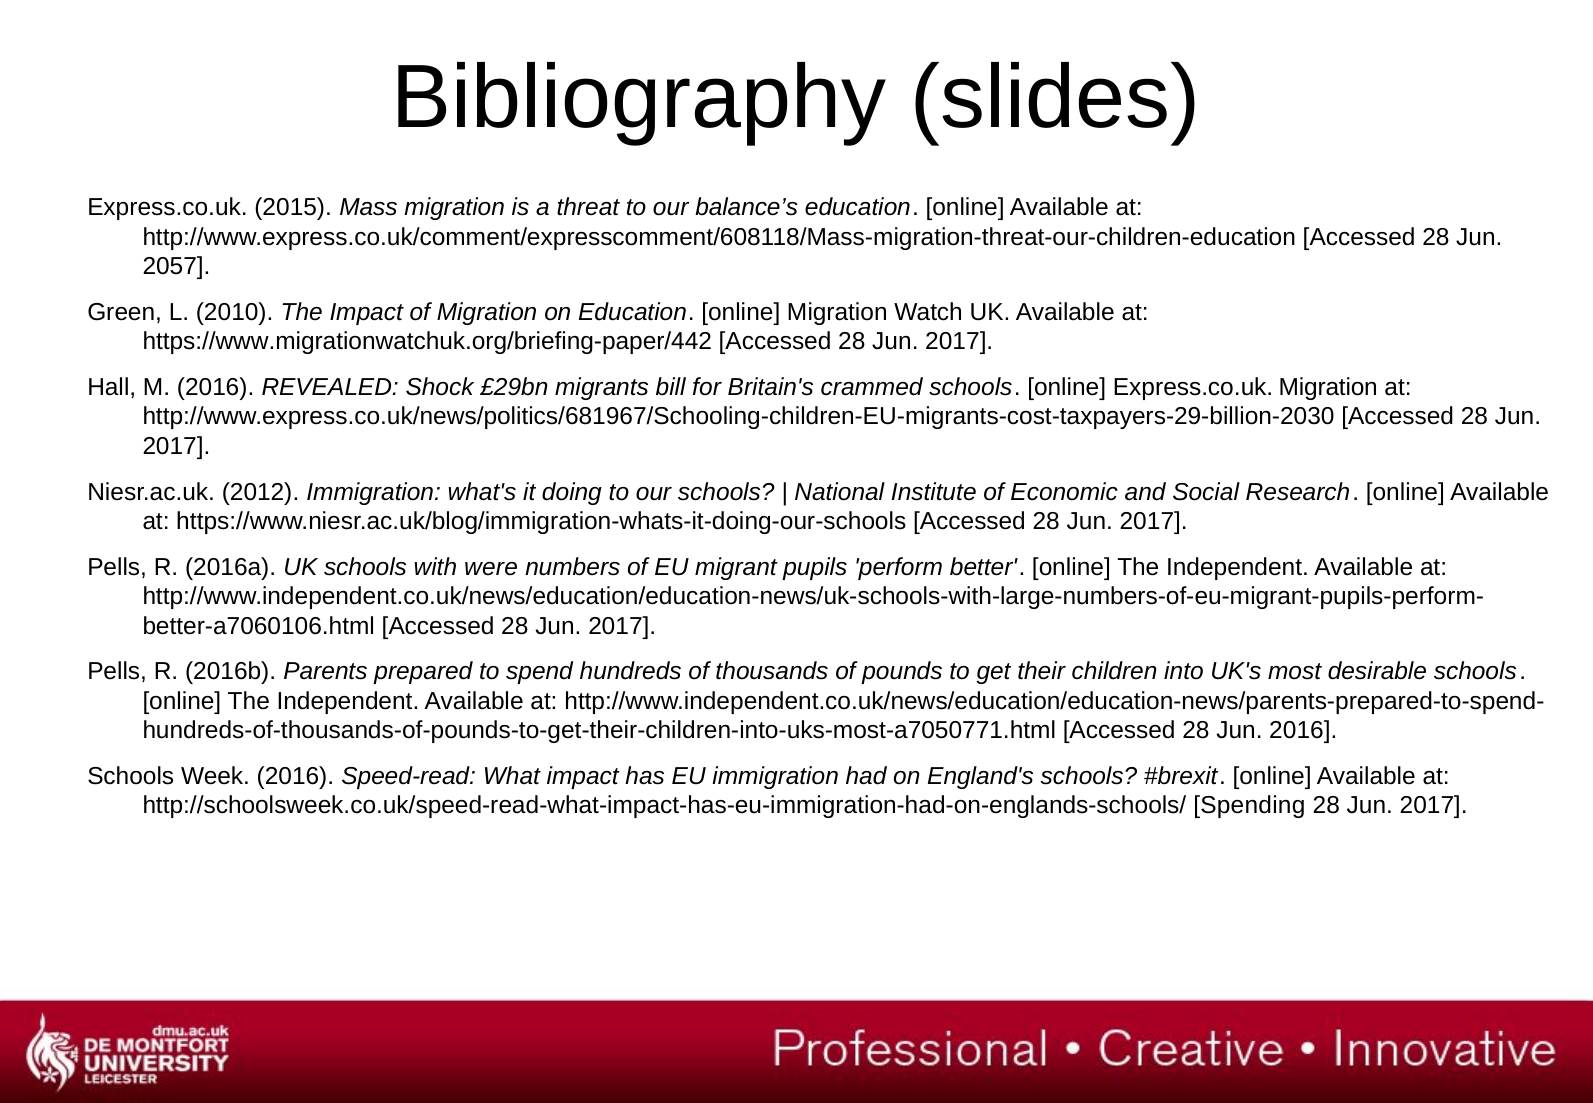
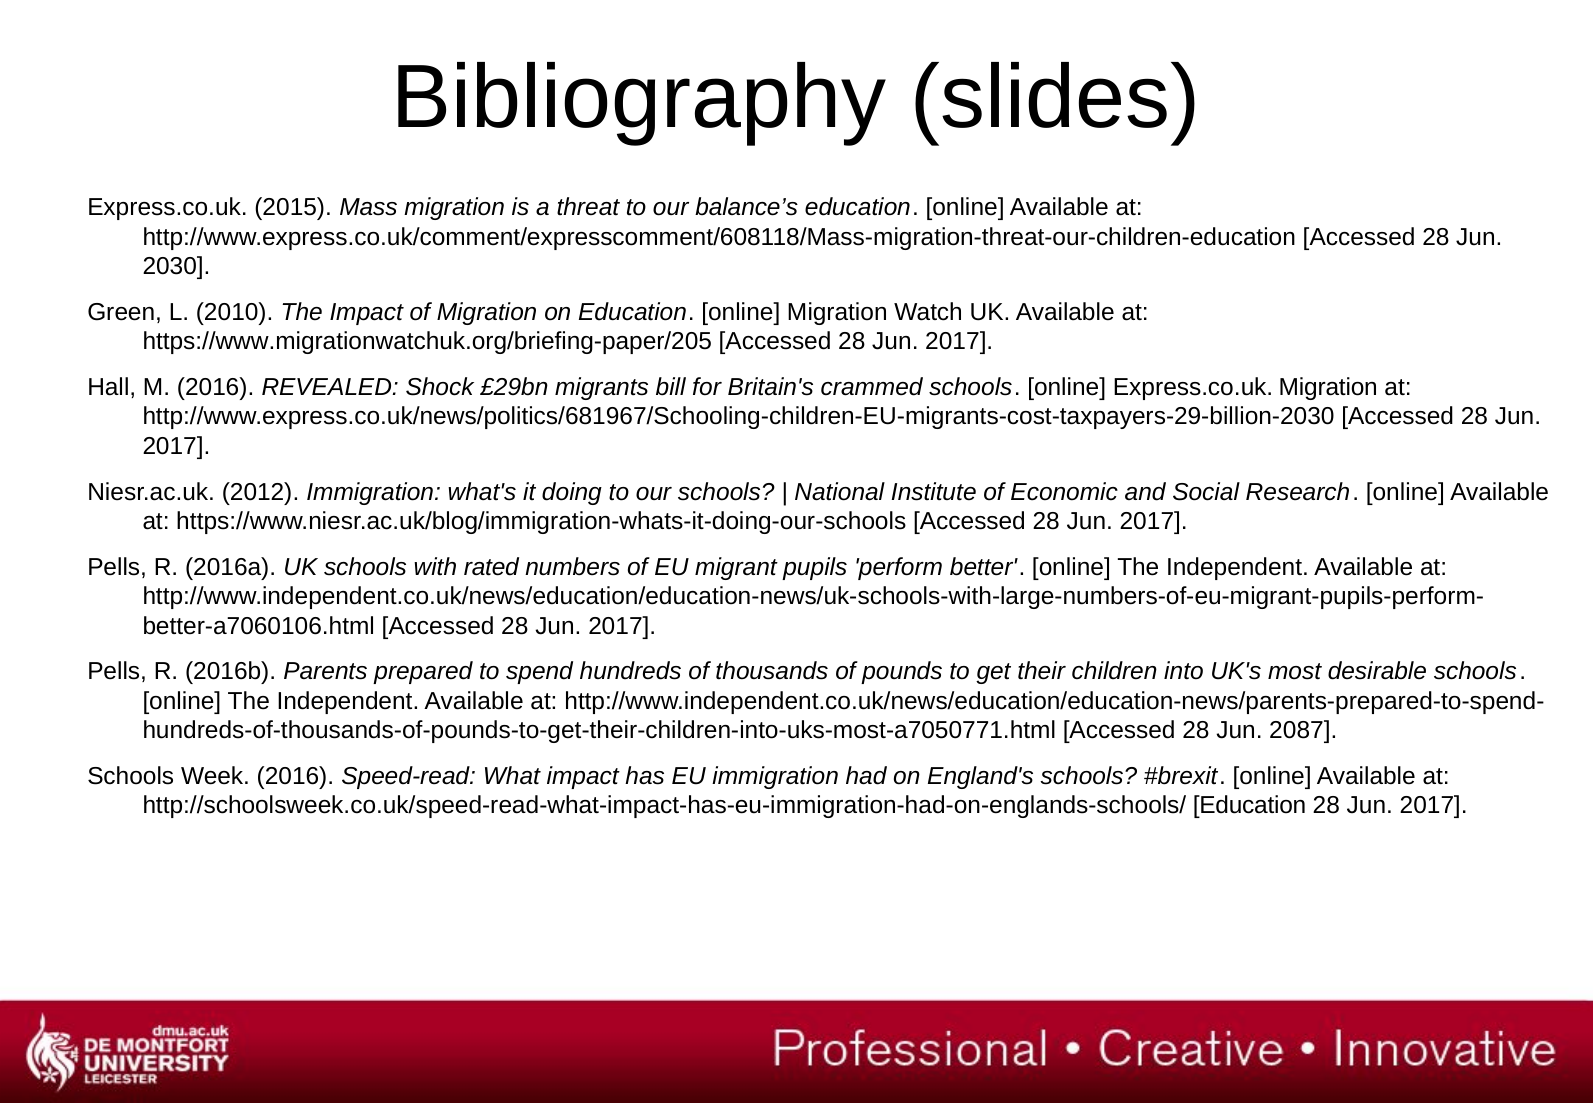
2057: 2057 -> 2030
https://www.migrationwatchuk.org/briefing-paper/442: https://www.migrationwatchuk.org/briefing-paper/442 -> https://www.migrationwatchuk.org/briefing-paper/205
were: were -> rated
Jun 2016: 2016 -> 2087
http://schoolsweek.co.uk/speed-read-what-impact-has-eu-immigration-had-on-englands-schools/ Spending: Spending -> Education
